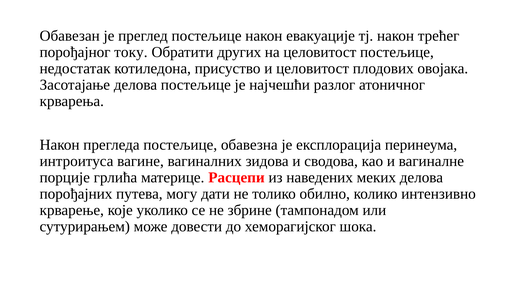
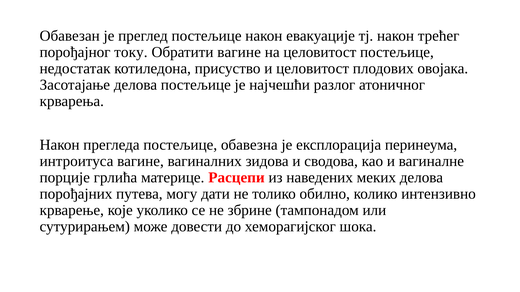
Обратити других: других -> вагине
